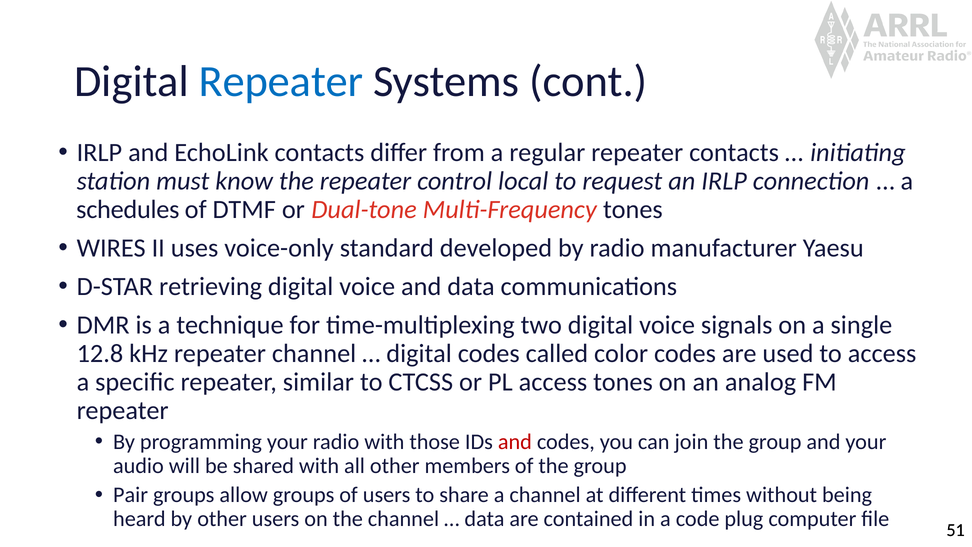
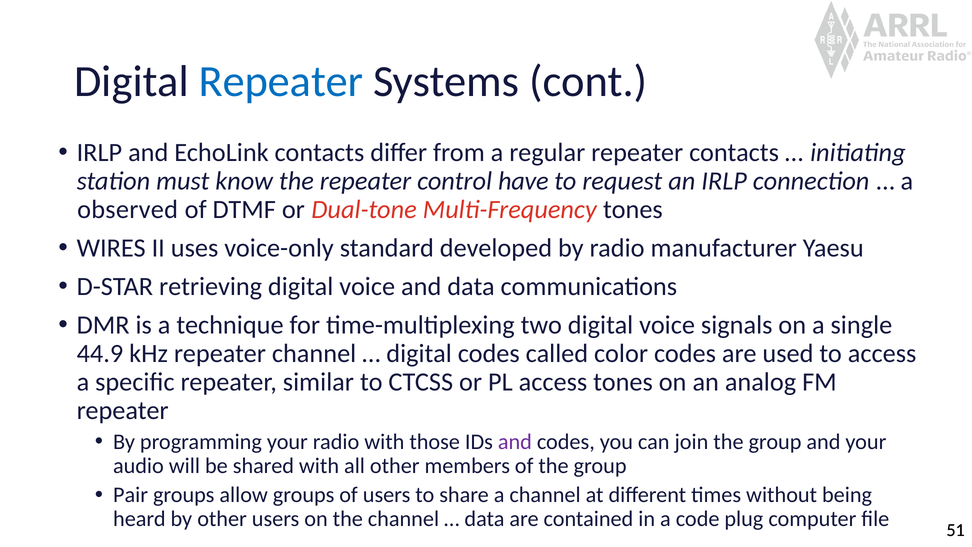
local: local -> have
schedules: schedules -> observed
12.8: 12.8 -> 44.9
and at (515, 441) colour: red -> purple
